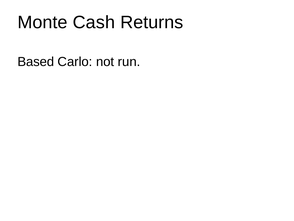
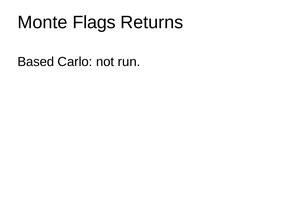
Cash: Cash -> Flags
